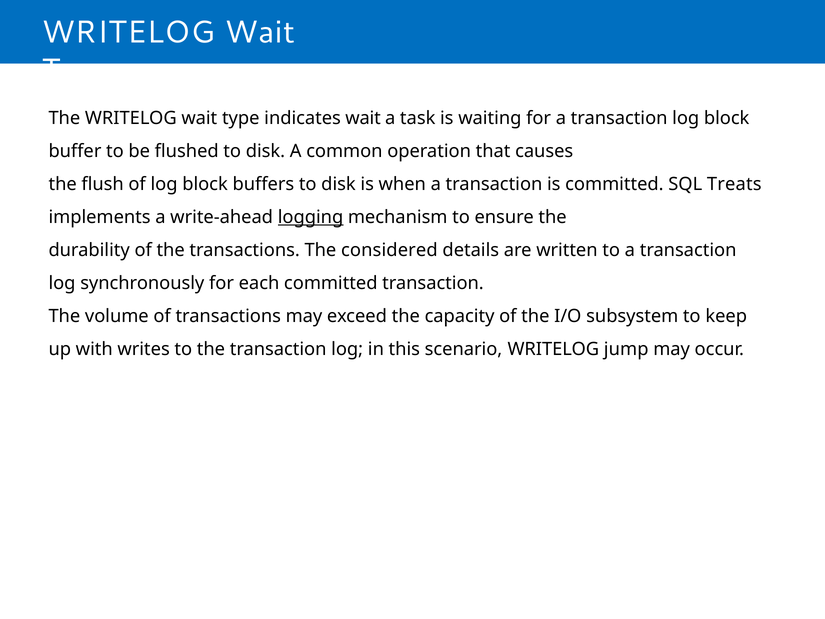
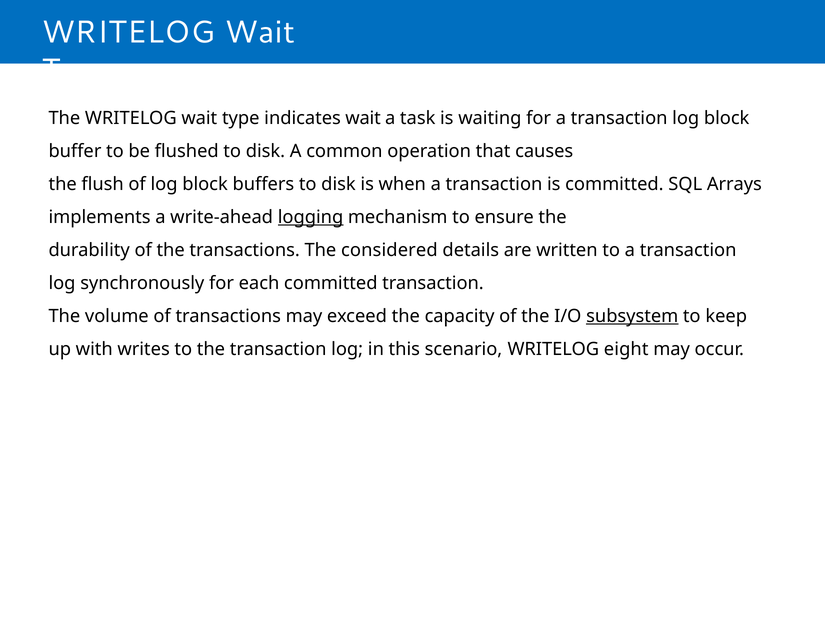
Treats: Treats -> Arrays
subsystem underline: none -> present
jump: jump -> eight
